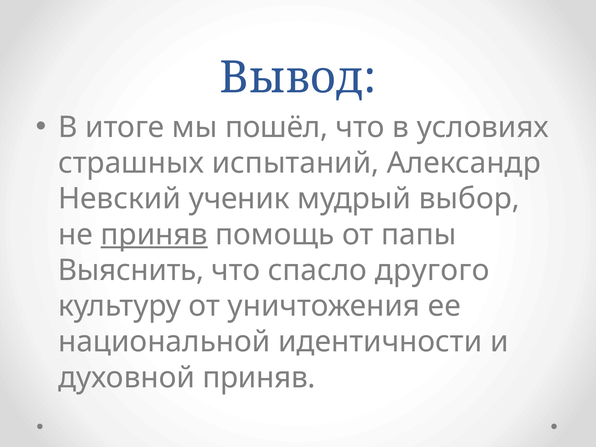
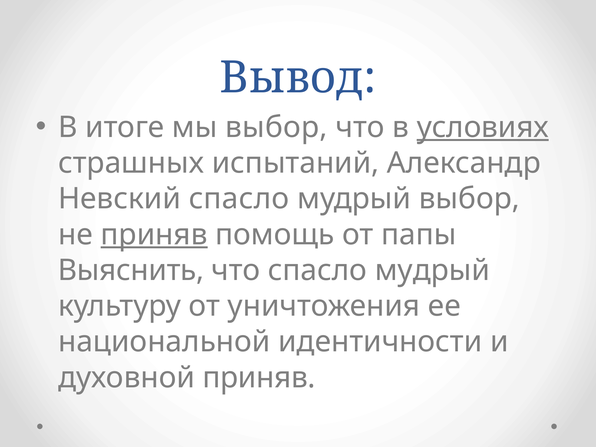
мы пошёл: пошёл -> выбор
условиях underline: none -> present
Невский ученик: ученик -> спасло
что спасло другого: другого -> мудрый
